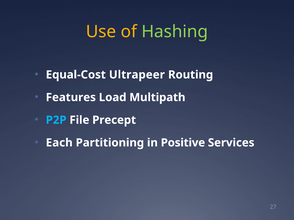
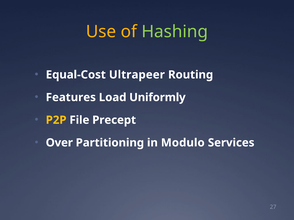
Multipath: Multipath -> Uniformly
P2P colour: light blue -> yellow
Each: Each -> Over
Positive: Positive -> Modulo
